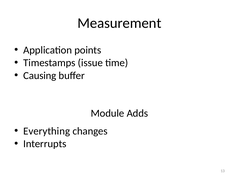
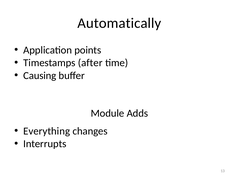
Measurement: Measurement -> Automatically
issue: issue -> after
